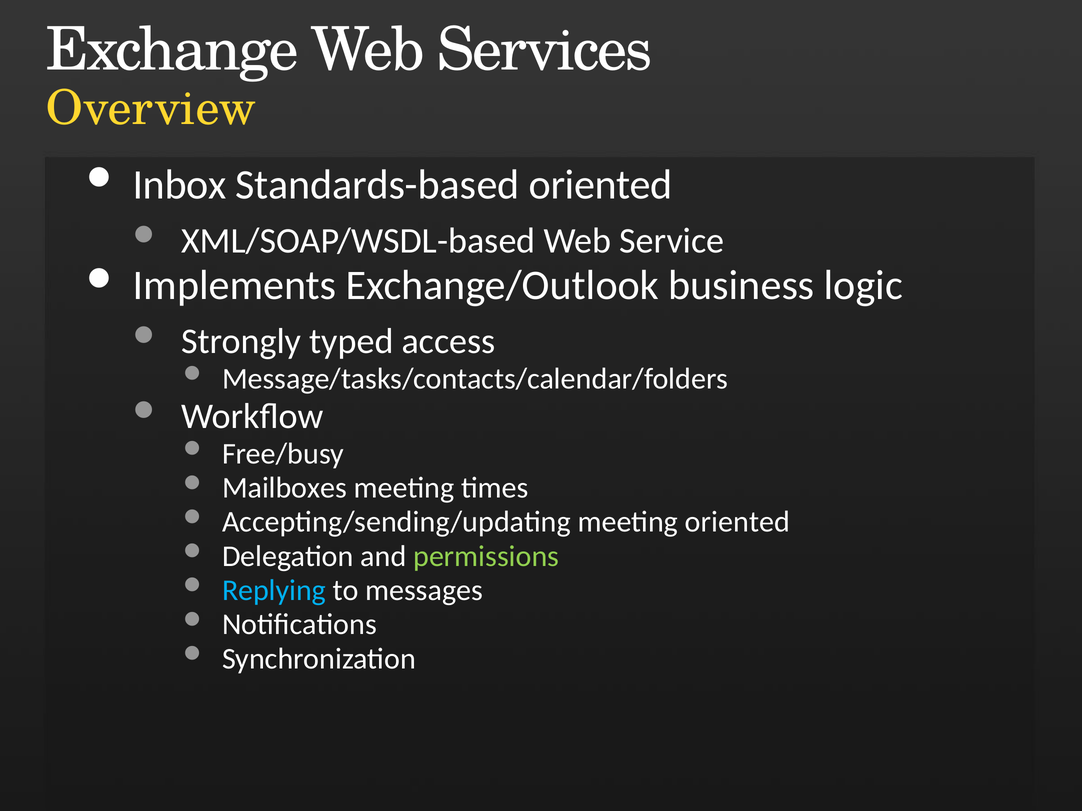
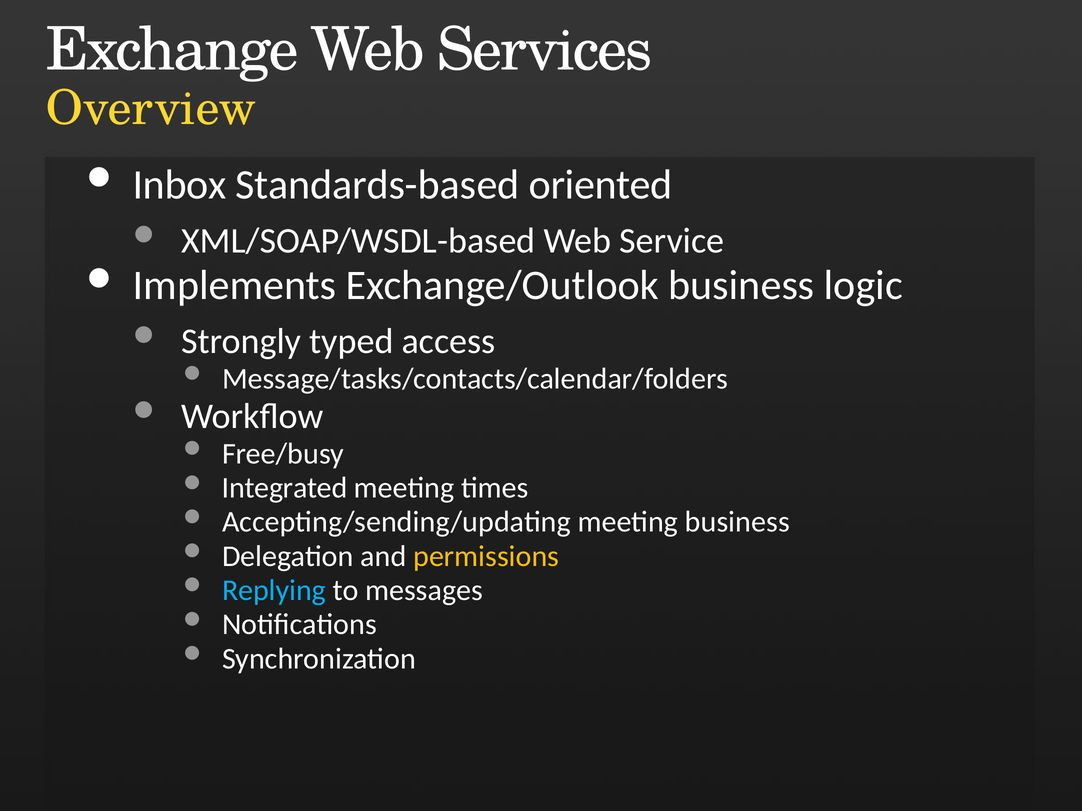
Mailboxes: Mailboxes -> Integrated
meeting oriented: oriented -> business
permissions colour: light green -> yellow
